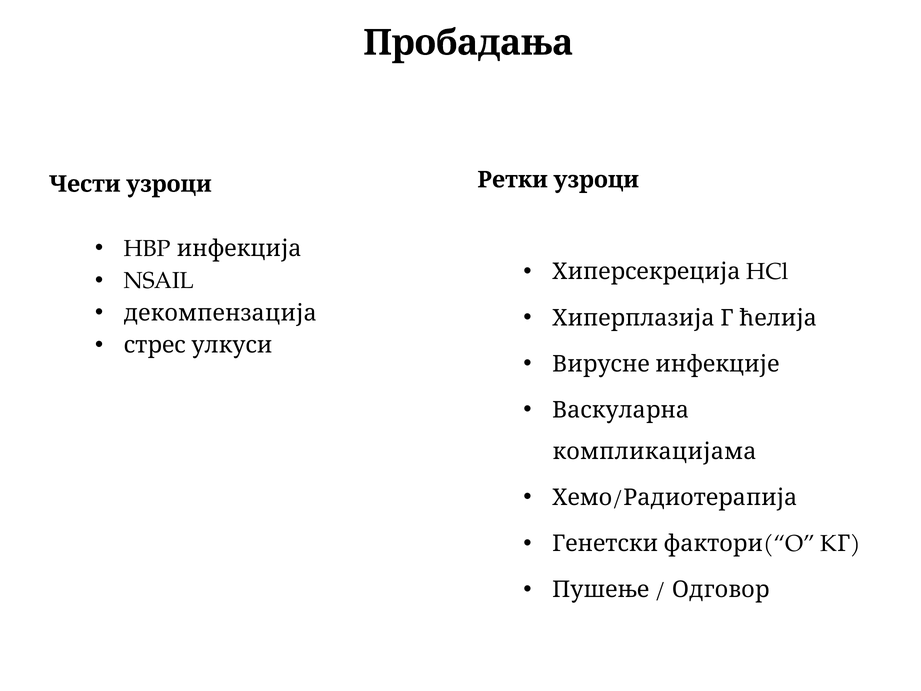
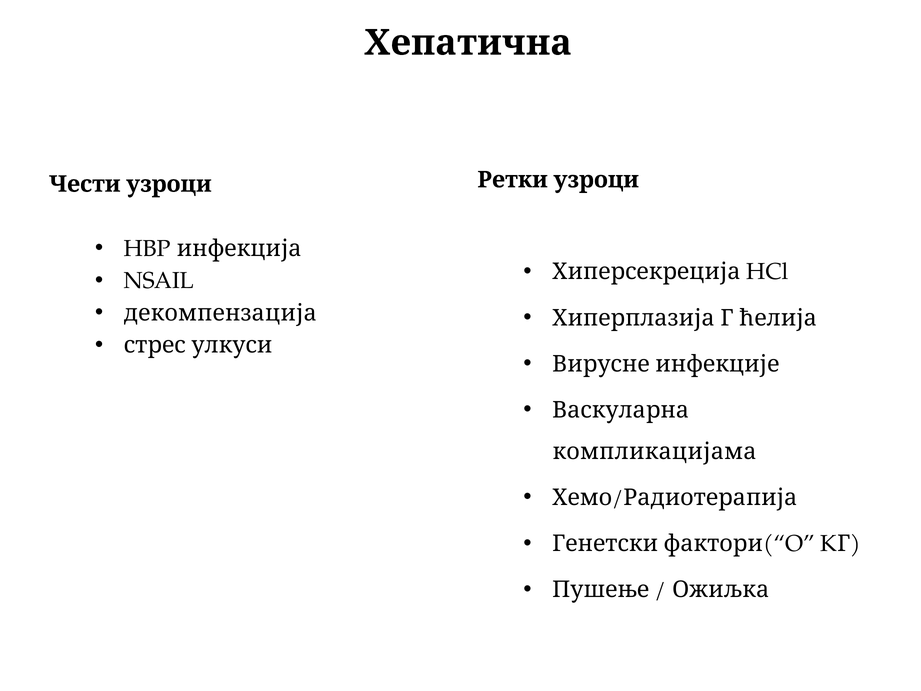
Пробадања: Пробадања -> Хепатична
Одговор: Одговор -> Ожиљка
